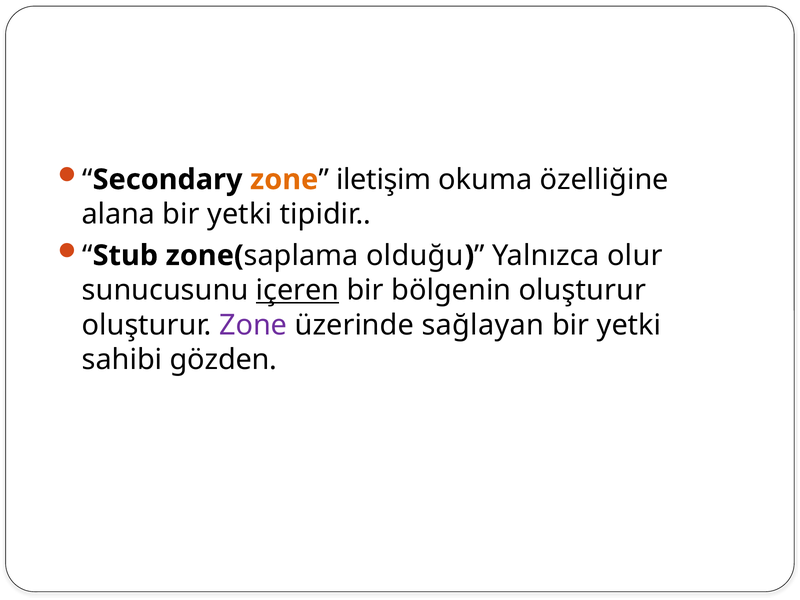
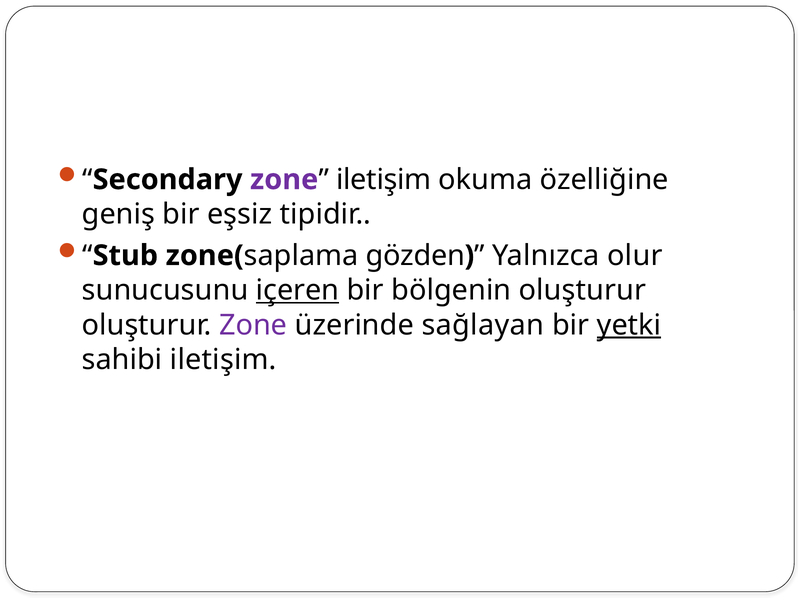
zone at (284, 180) colour: orange -> purple
alana: alana -> geniş
yetki at (240, 214): yetki -> eşsiz
olduğu: olduğu -> gözden
yetki at (629, 325) underline: none -> present
sahibi gözden: gözden -> iletişim
